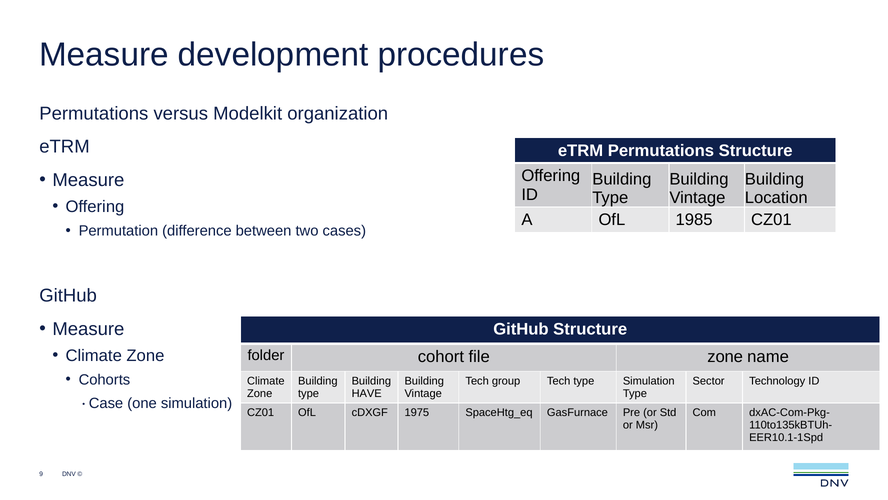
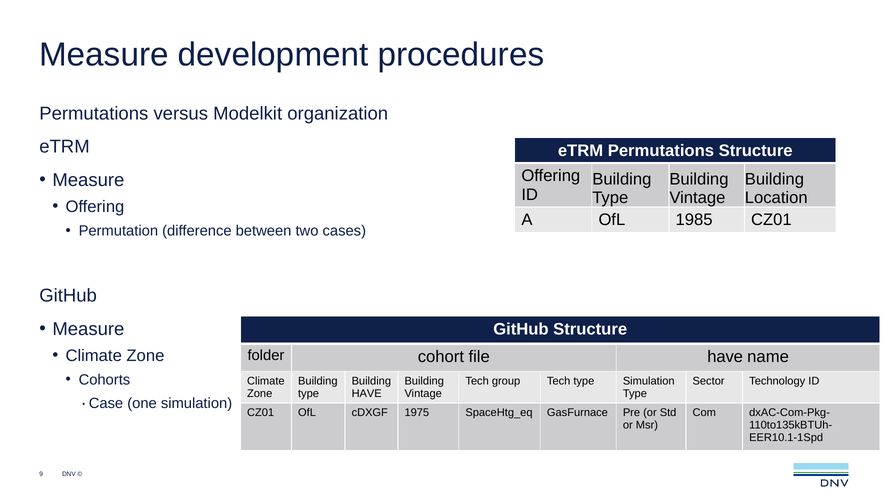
file zone: zone -> have
